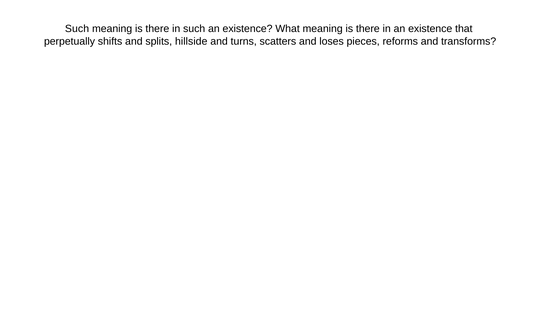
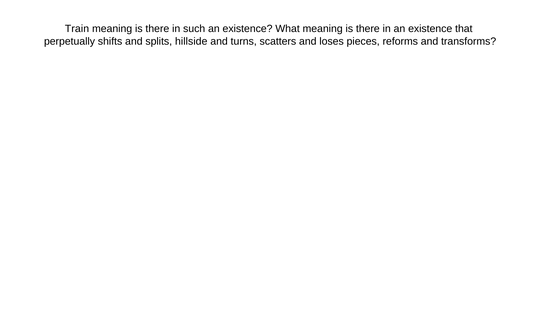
Such at (77, 29): Such -> Train
